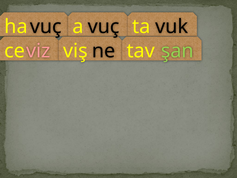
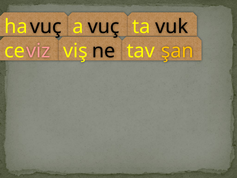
şan colour: light green -> yellow
